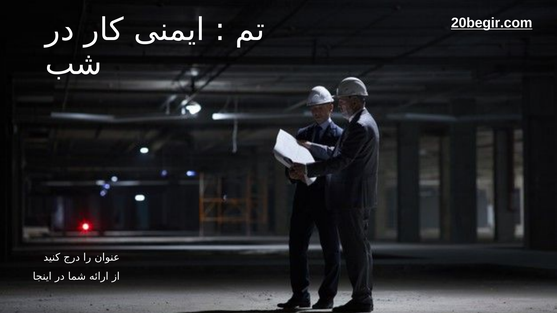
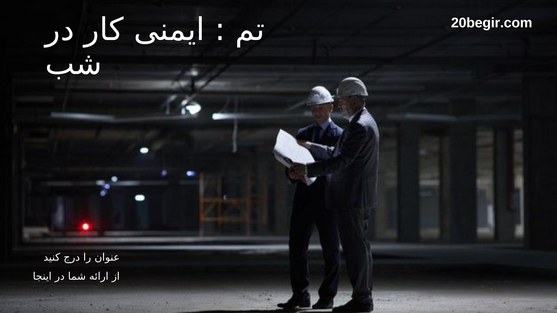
20begir.com underline: present -> none
